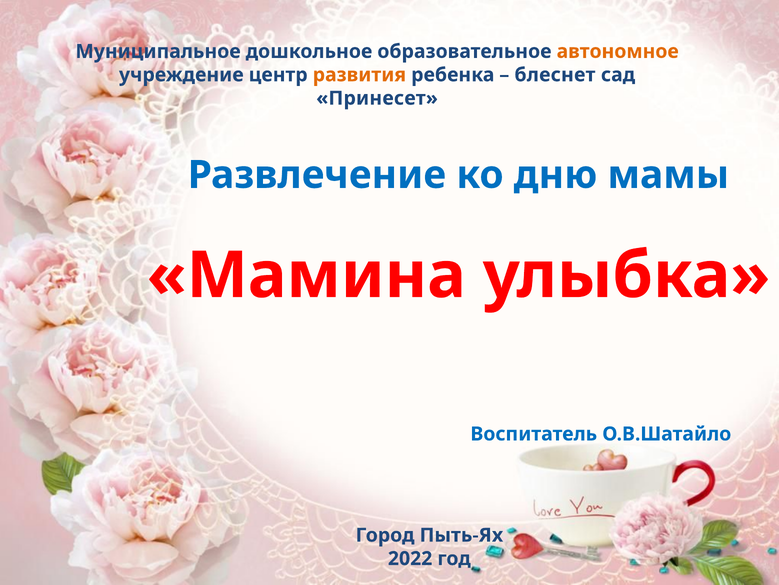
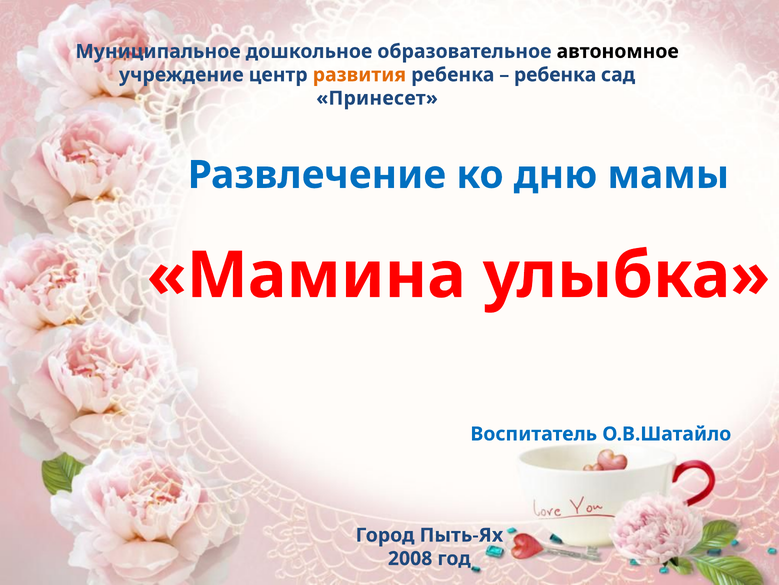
автономное colour: orange -> black
блеснет at (555, 75): блеснет -> ребенка
2022: 2022 -> 2008
